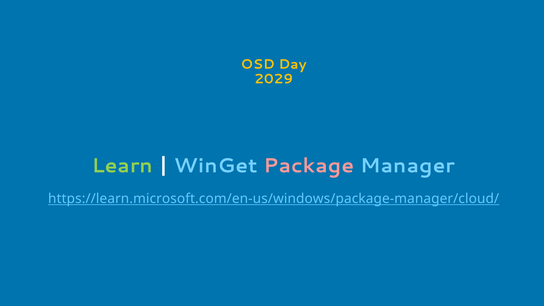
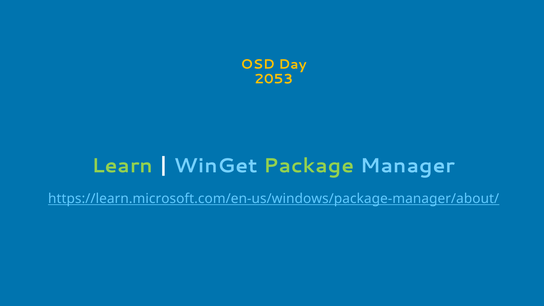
2029: 2029 -> 2053
Package colour: pink -> light green
https://learn.microsoft.com/en-us/windows/package-manager/cloud/: https://learn.microsoft.com/en-us/windows/package-manager/cloud/ -> https://learn.microsoft.com/en-us/windows/package-manager/about/
